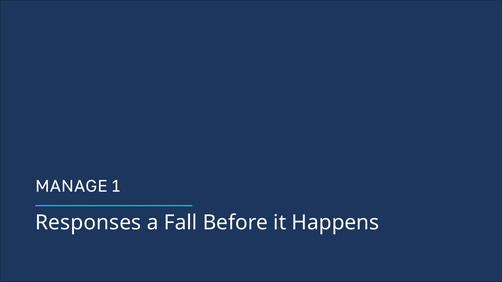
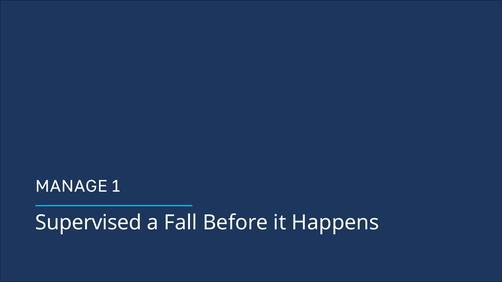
Responses: Responses -> Supervised
